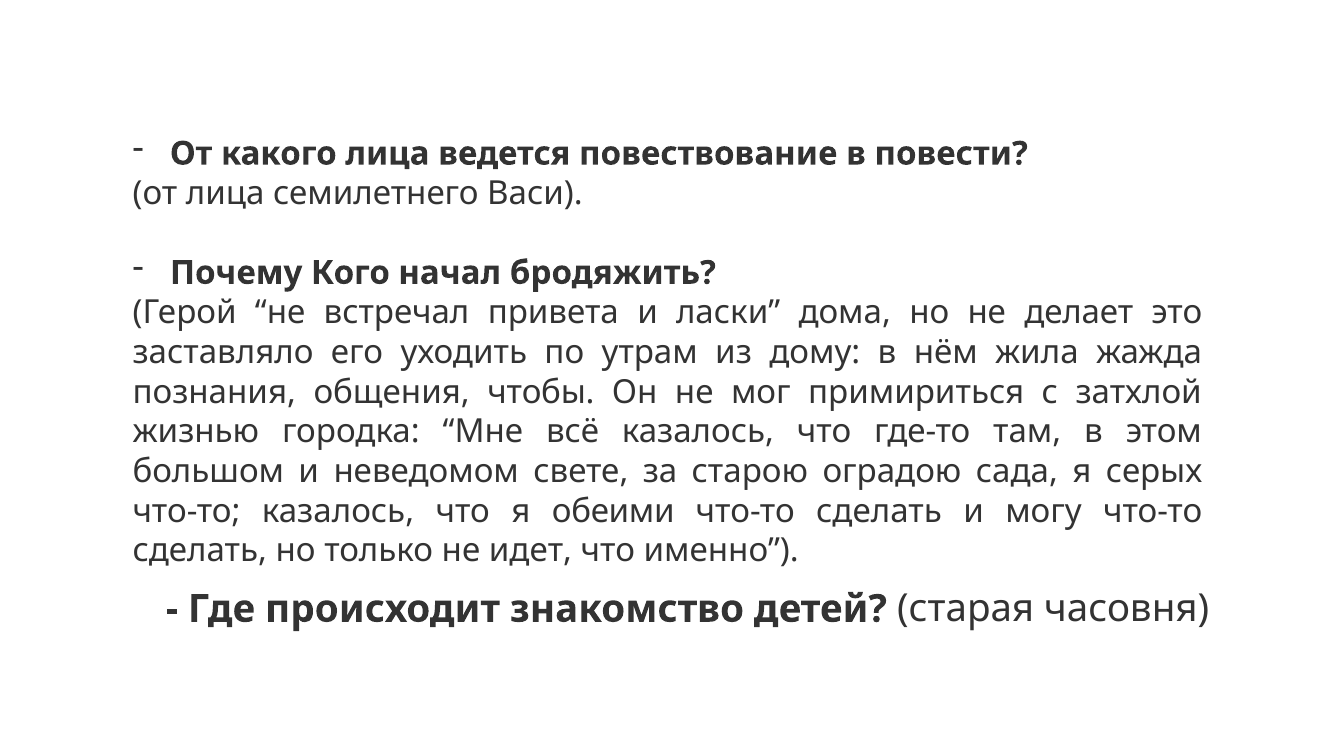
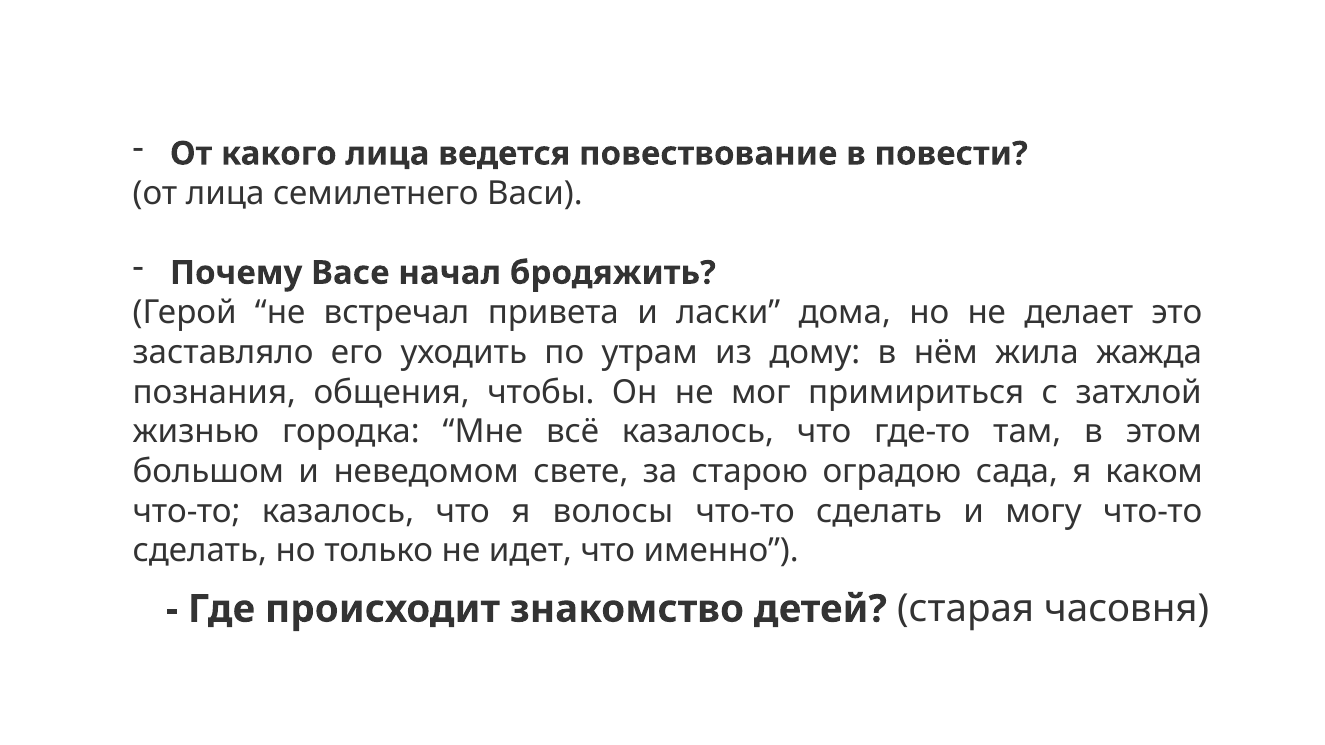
Кого: Кого -> Васе
серых: серых -> каком
обеими: обеими -> волосы
